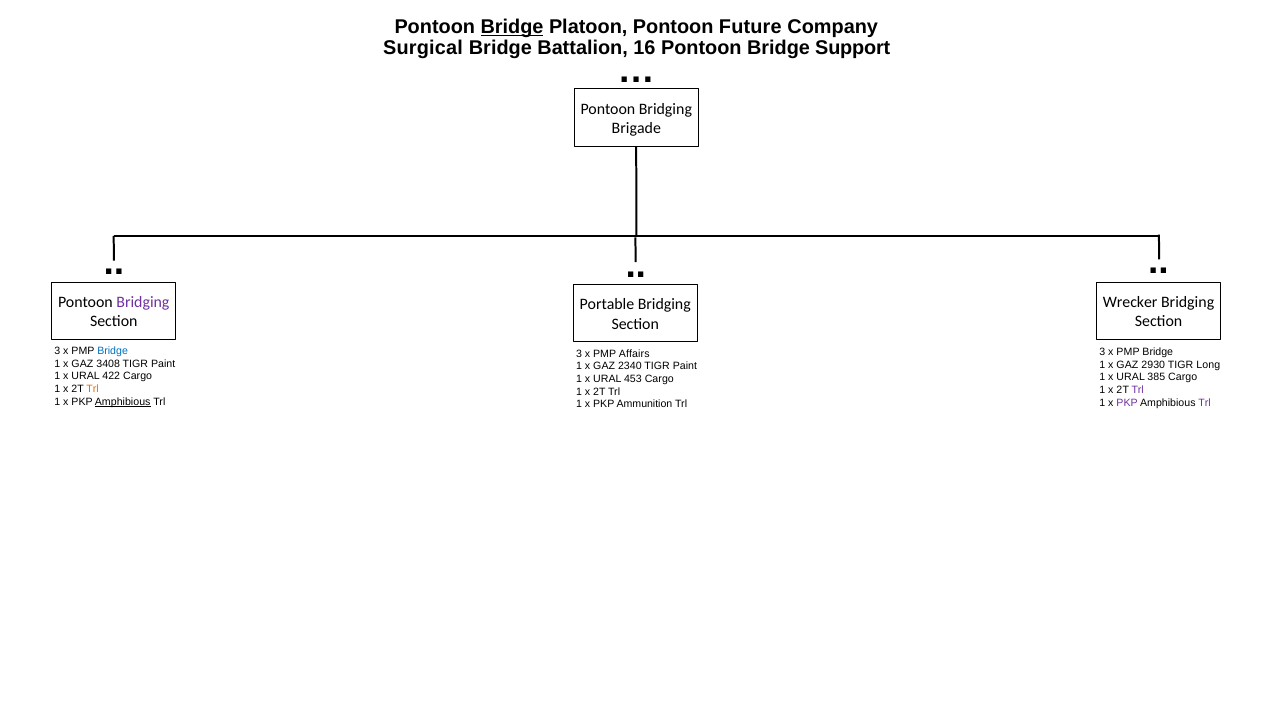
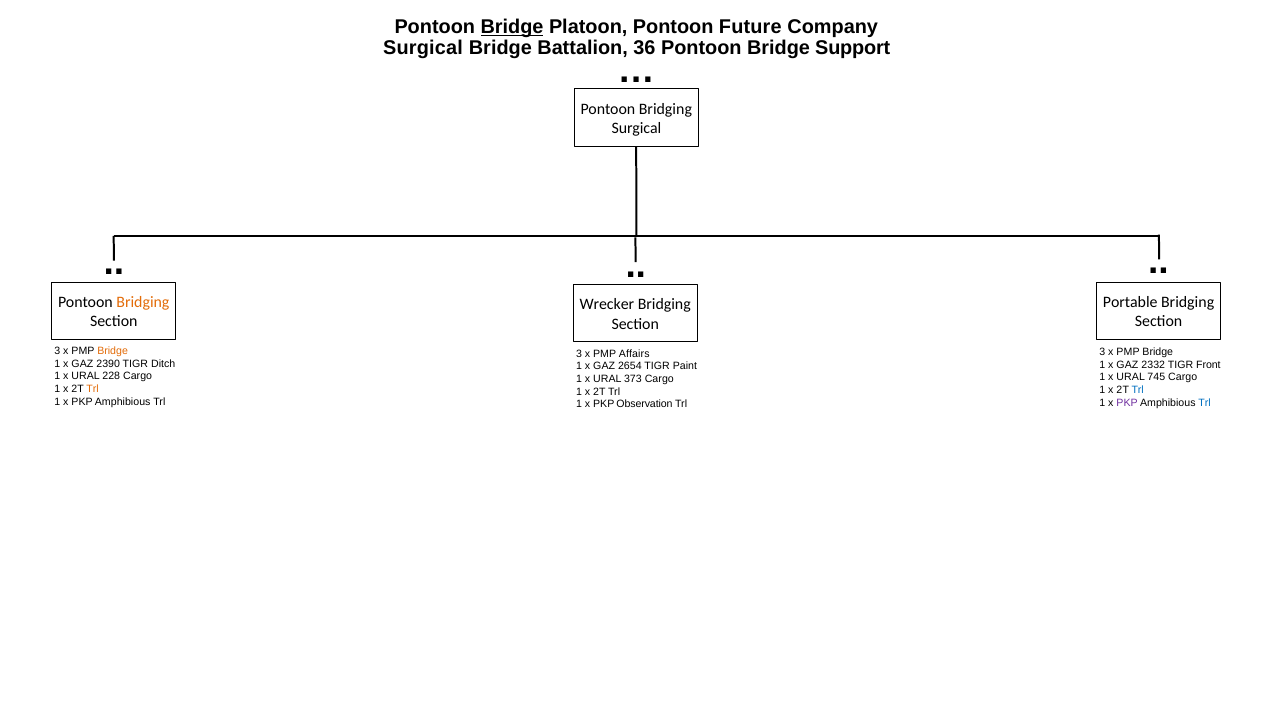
16: 16 -> 36
Brigade at (636, 128): Brigade -> Surgical
Bridging at (143, 302) colour: purple -> orange
Wrecker: Wrecker -> Portable
Portable: Portable -> Wrecker
Bridge at (113, 351) colour: blue -> orange
3408: 3408 -> 2390
Paint at (163, 364): Paint -> Ditch
2930: 2930 -> 2332
Long: Long -> Front
2340: 2340 -> 2654
422: 422 -> 228
385: 385 -> 745
453: 453 -> 373
Trl at (1138, 390) colour: purple -> blue
Amphibious at (123, 402) underline: present -> none
Trl at (1205, 403) colour: purple -> blue
Ammunition: Ammunition -> Observation
